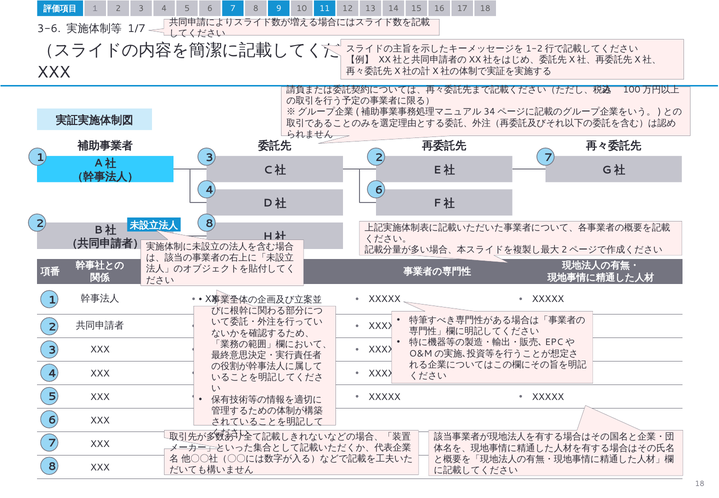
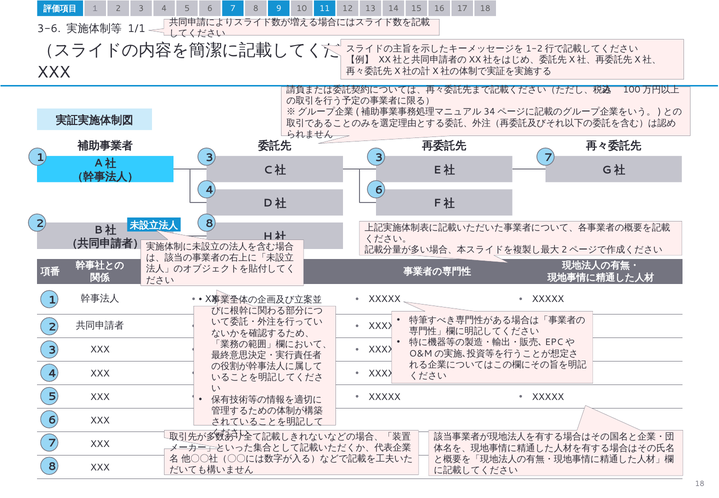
1/7: 1/7 -> 1/1
3 2: 2 -> 3
